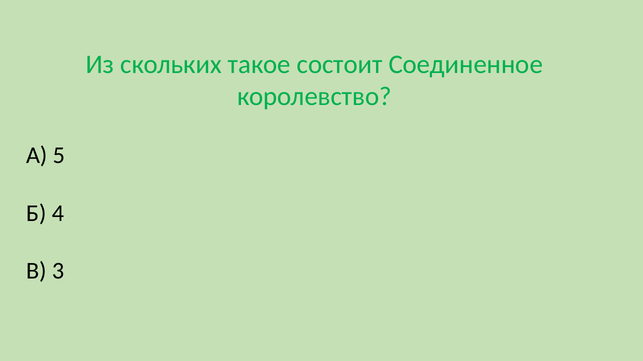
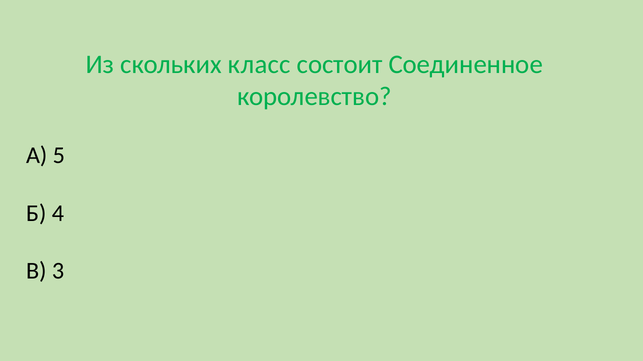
такое: такое -> класс
